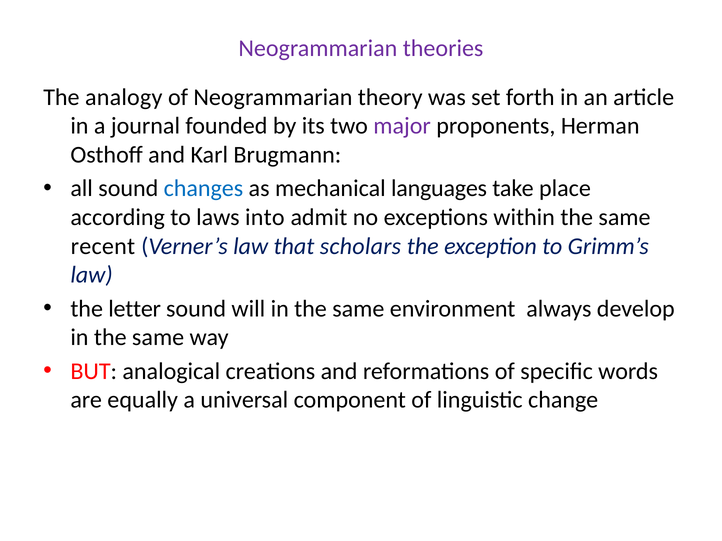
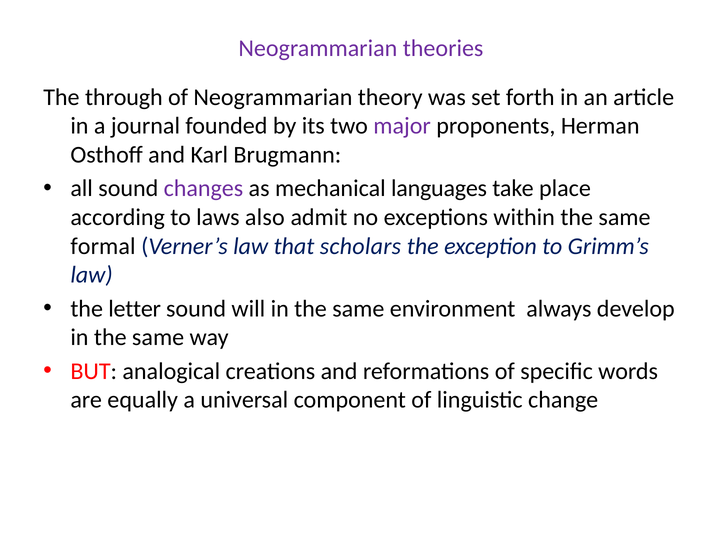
analogy: analogy -> through
changes colour: blue -> purple
into: into -> also
recent: recent -> formal
